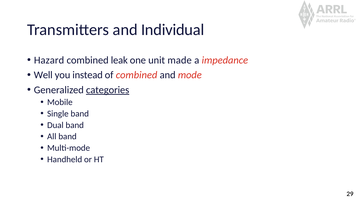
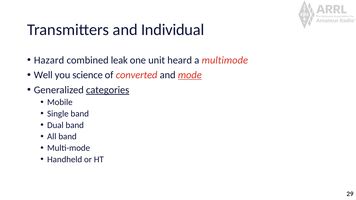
made: made -> heard
impedance: impedance -> multimode
instead: instead -> science
of combined: combined -> converted
mode underline: none -> present
